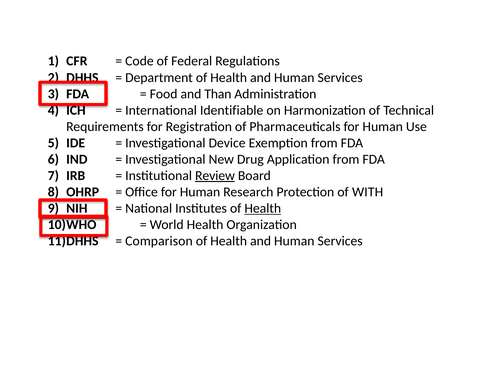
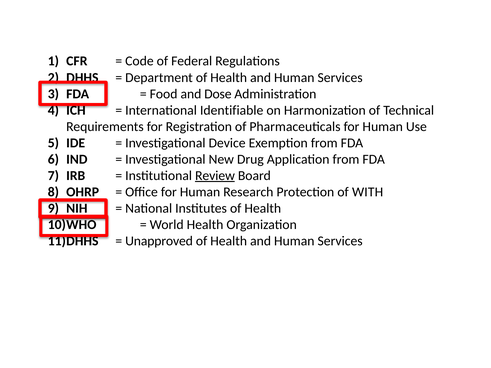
Than: Than -> Dose
Health at (263, 209) underline: present -> none
Comparison: Comparison -> Unapproved
